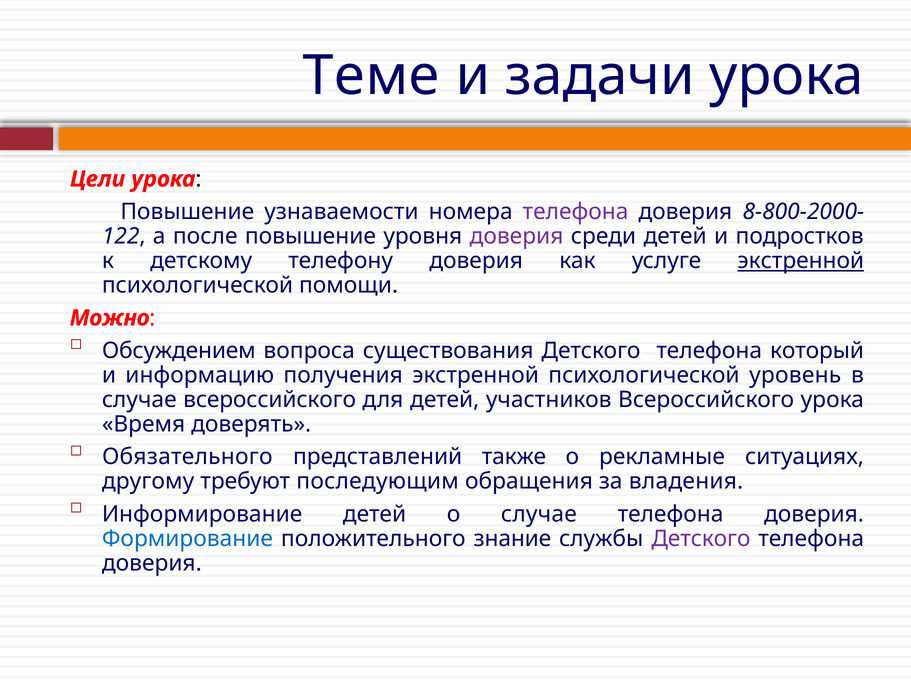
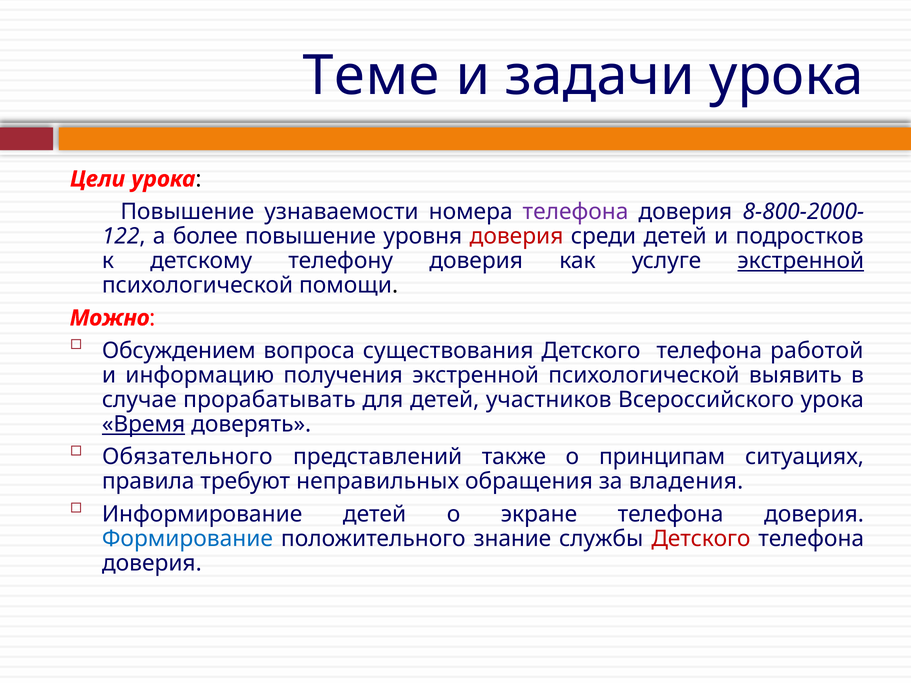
после: после -> более
доверия at (516, 236) colour: purple -> red
который: который -> работой
уровень: уровень -> выявить
случае всероссийского: всероссийского -> прорабатывать
Время underline: none -> present
рекламные: рекламные -> принципам
другому: другому -> правила
последующим: последующим -> неправильных
о случае: случае -> экране
Детского at (701, 539) colour: purple -> red
